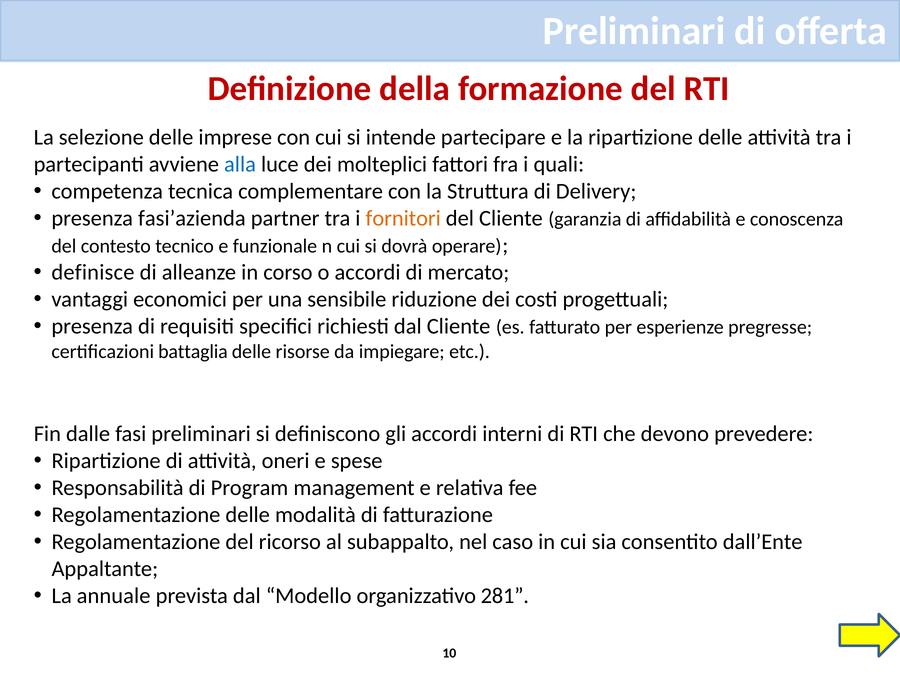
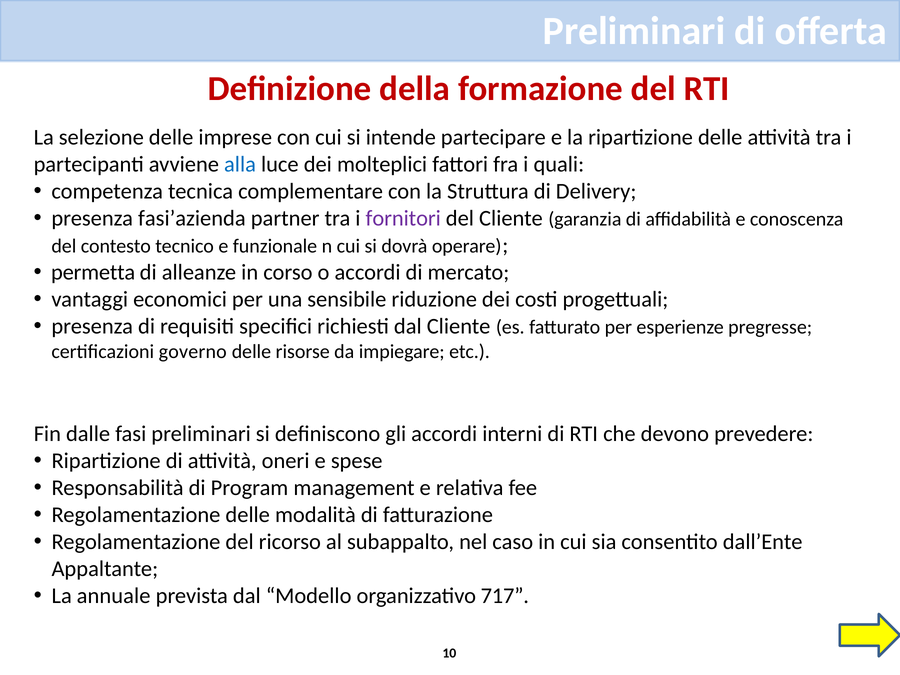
fornitori colour: orange -> purple
definisce: definisce -> permetta
battaglia: battaglia -> governo
281: 281 -> 717
